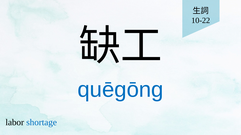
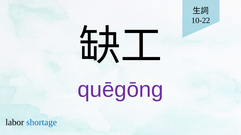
quēgōng colour: blue -> purple
